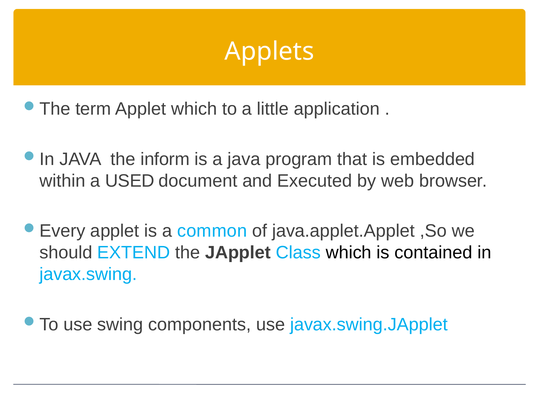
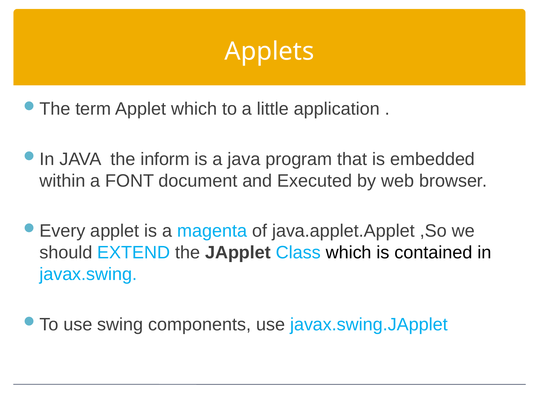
USED: USED -> FONT
common: common -> magenta
